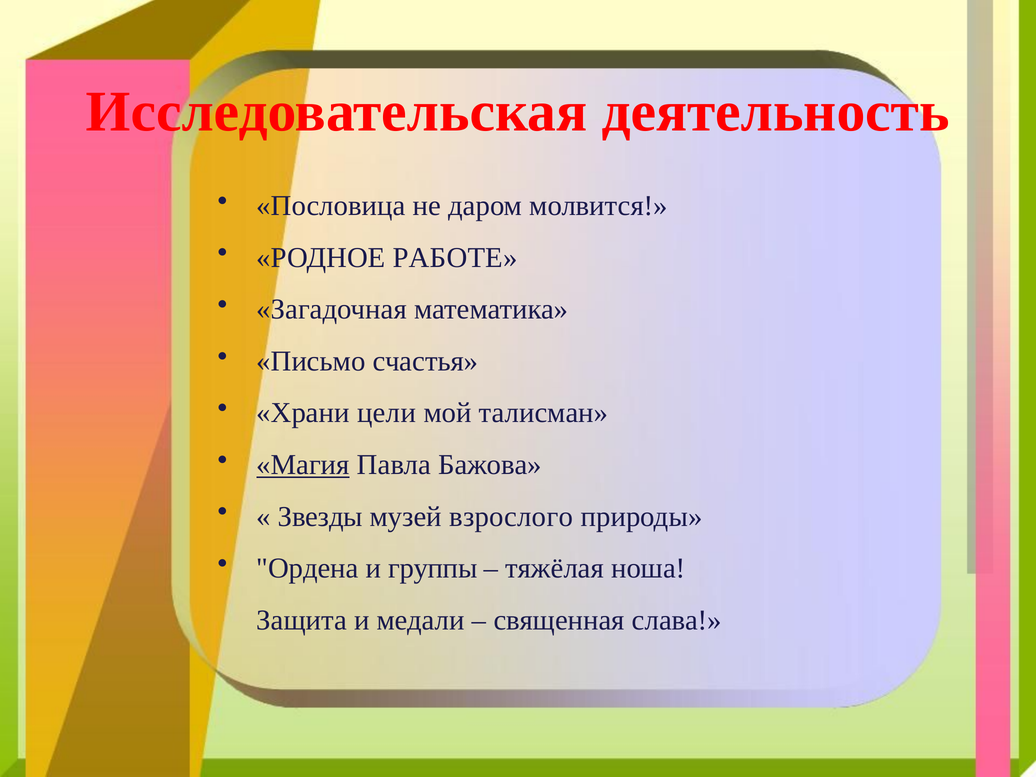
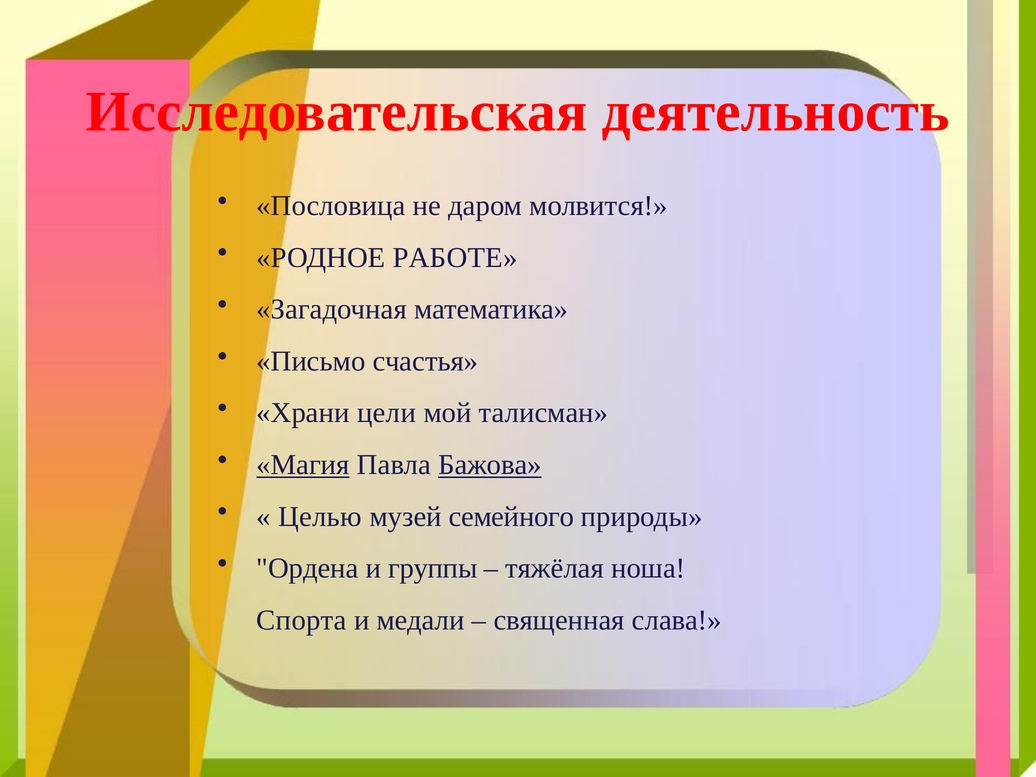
Бажова underline: none -> present
Звезды: Звезды -> Целью
взрослого: взрослого -> семейного
Защита: Защита -> Спорта
